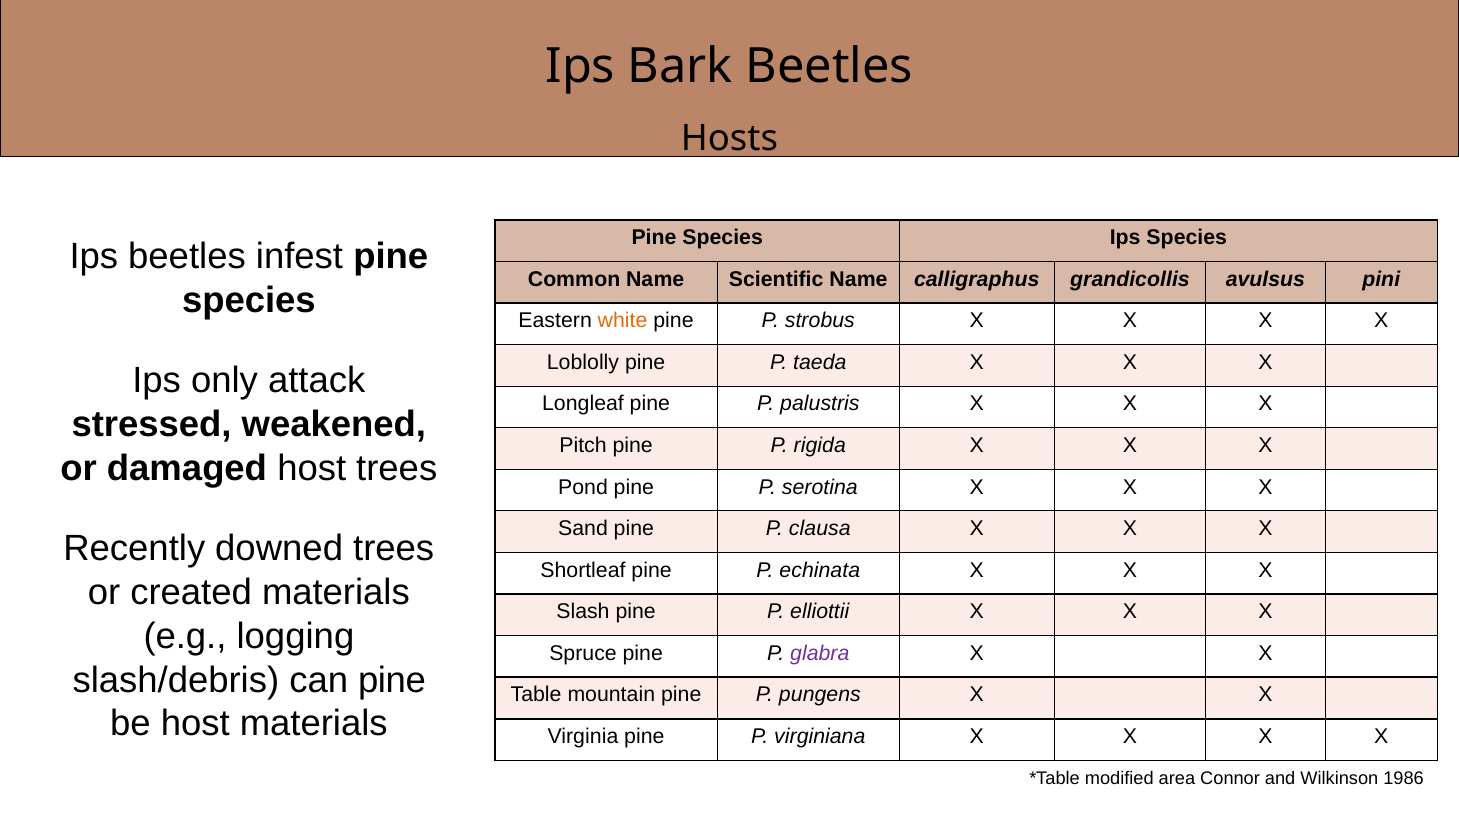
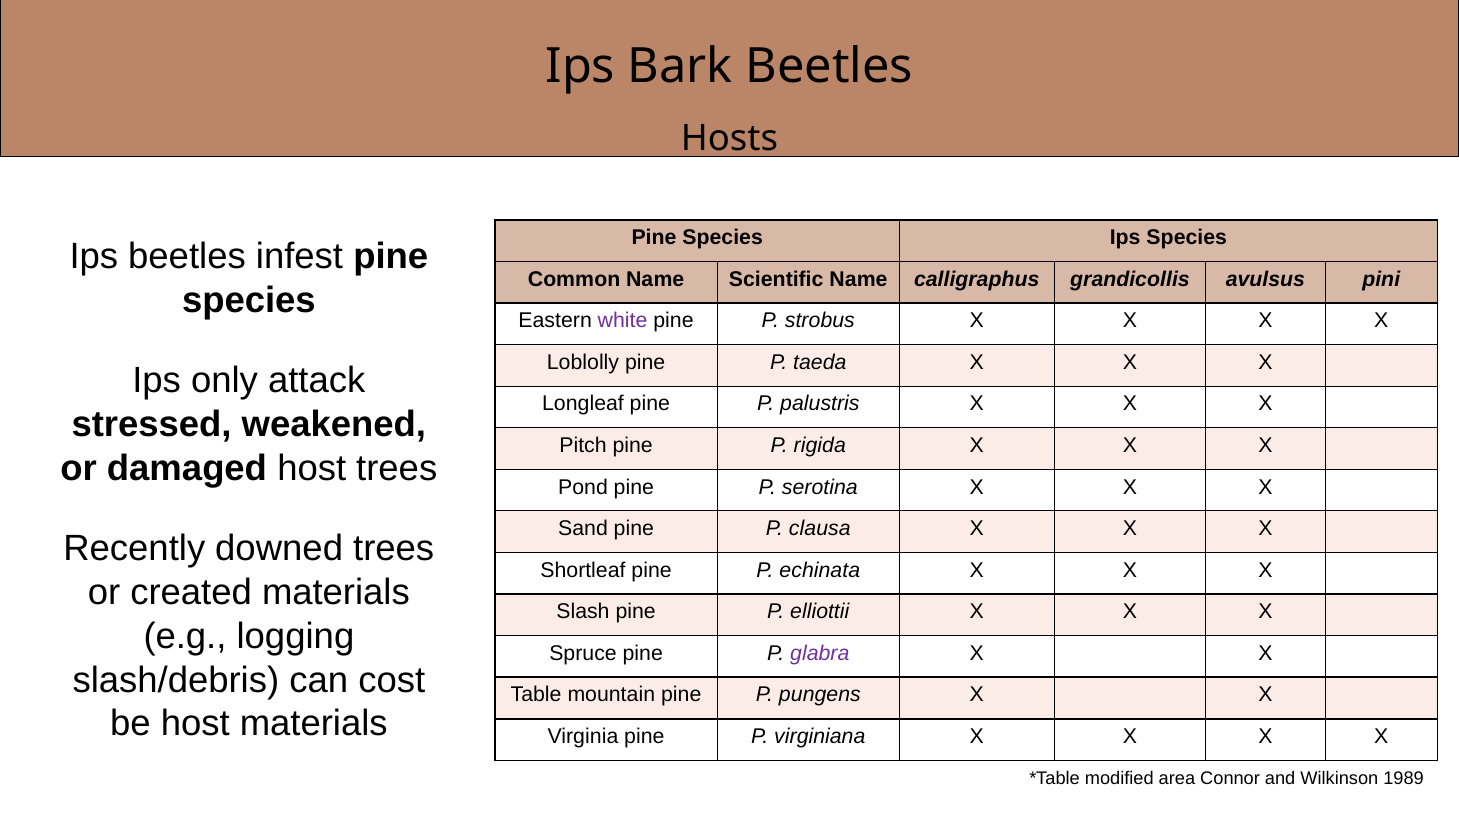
white colour: orange -> purple
can pine: pine -> cost
1986: 1986 -> 1989
